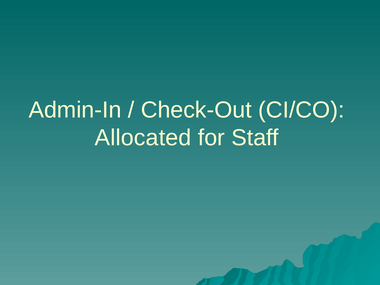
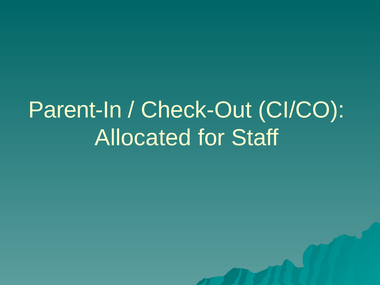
Admin-In: Admin-In -> Parent-In
